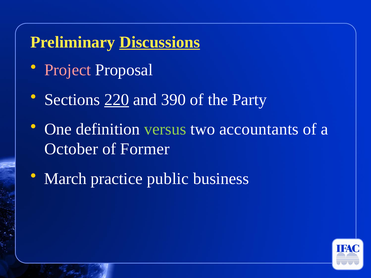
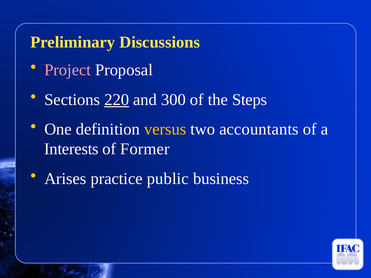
Discussions underline: present -> none
390: 390 -> 300
Party: Party -> Steps
versus colour: light green -> yellow
October: October -> Interests
March: March -> Arises
